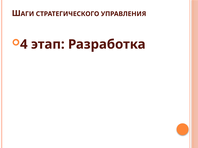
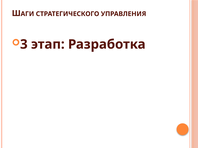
4: 4 -> 3
